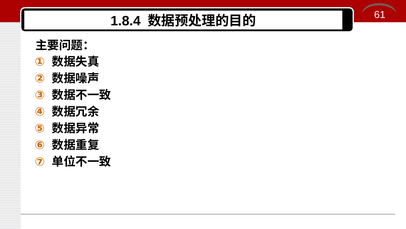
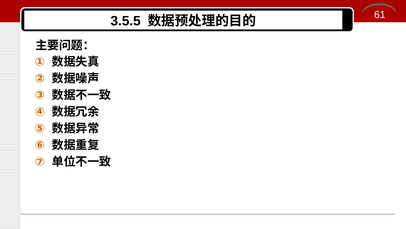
1.8.4: 1.8.4 -> 3.5.5
